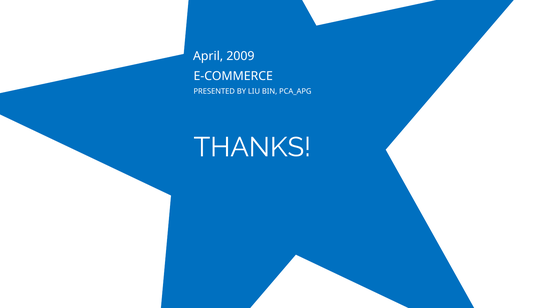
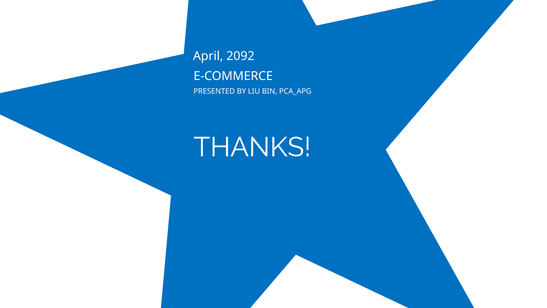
2009: 2009 -> 2092
